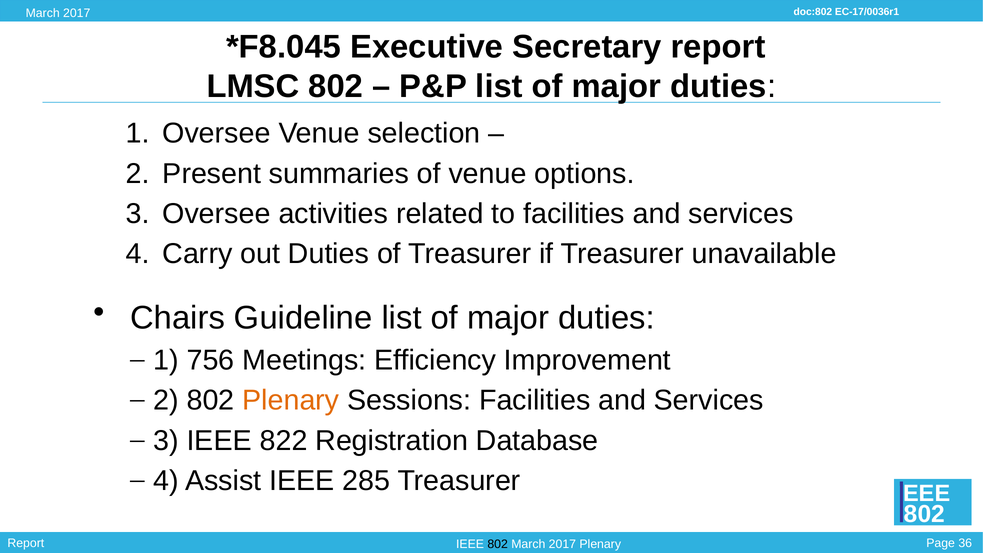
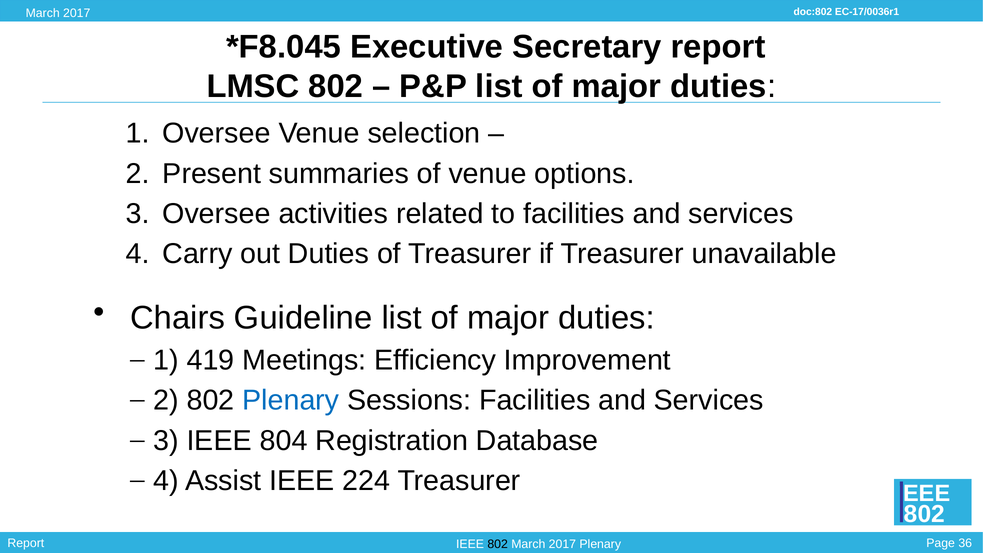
756: 756 -> 419
Plenary at (291, 400) colour: orange -> blue
822: 822 -> 804
285: 285 -> 224
